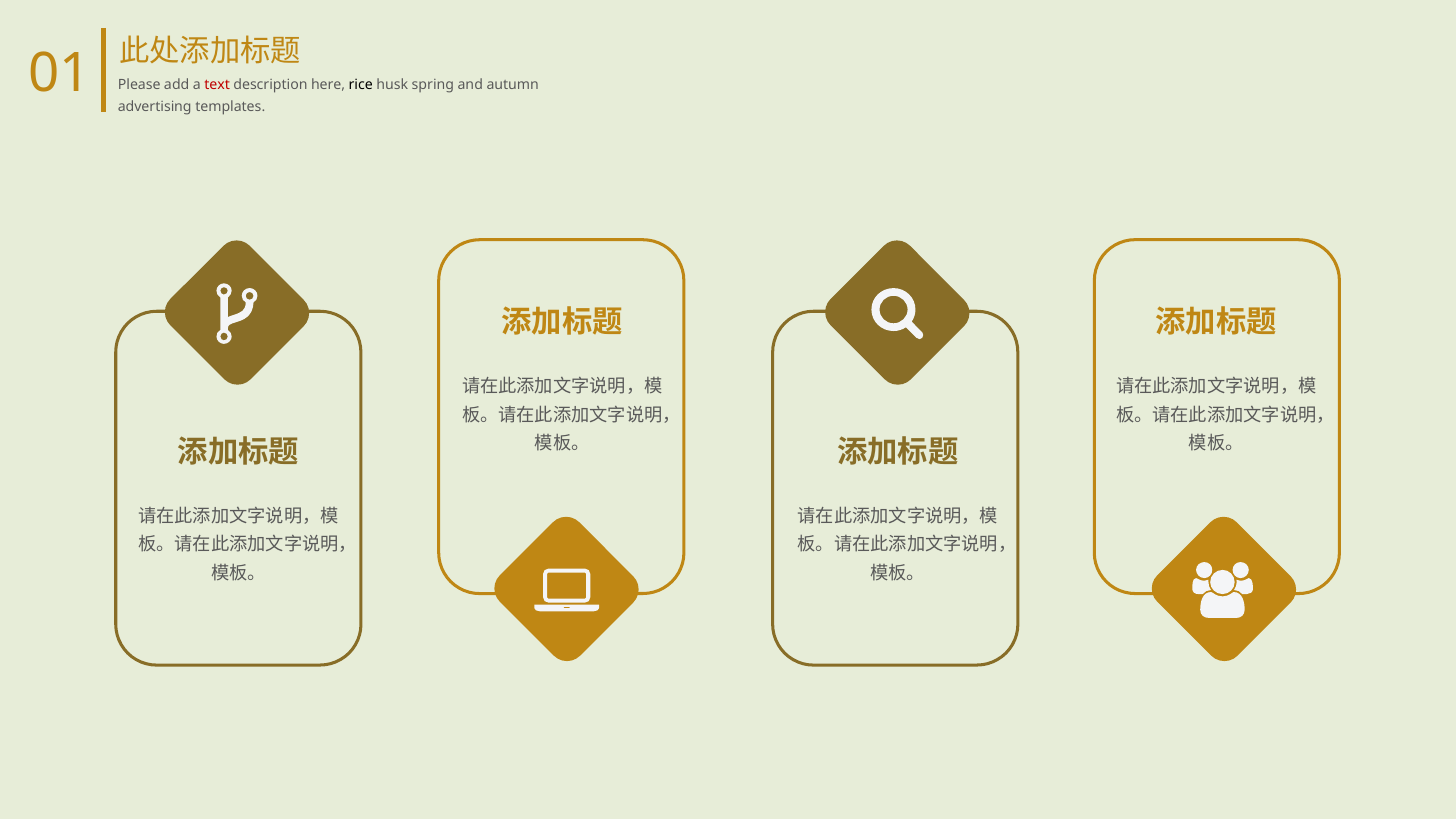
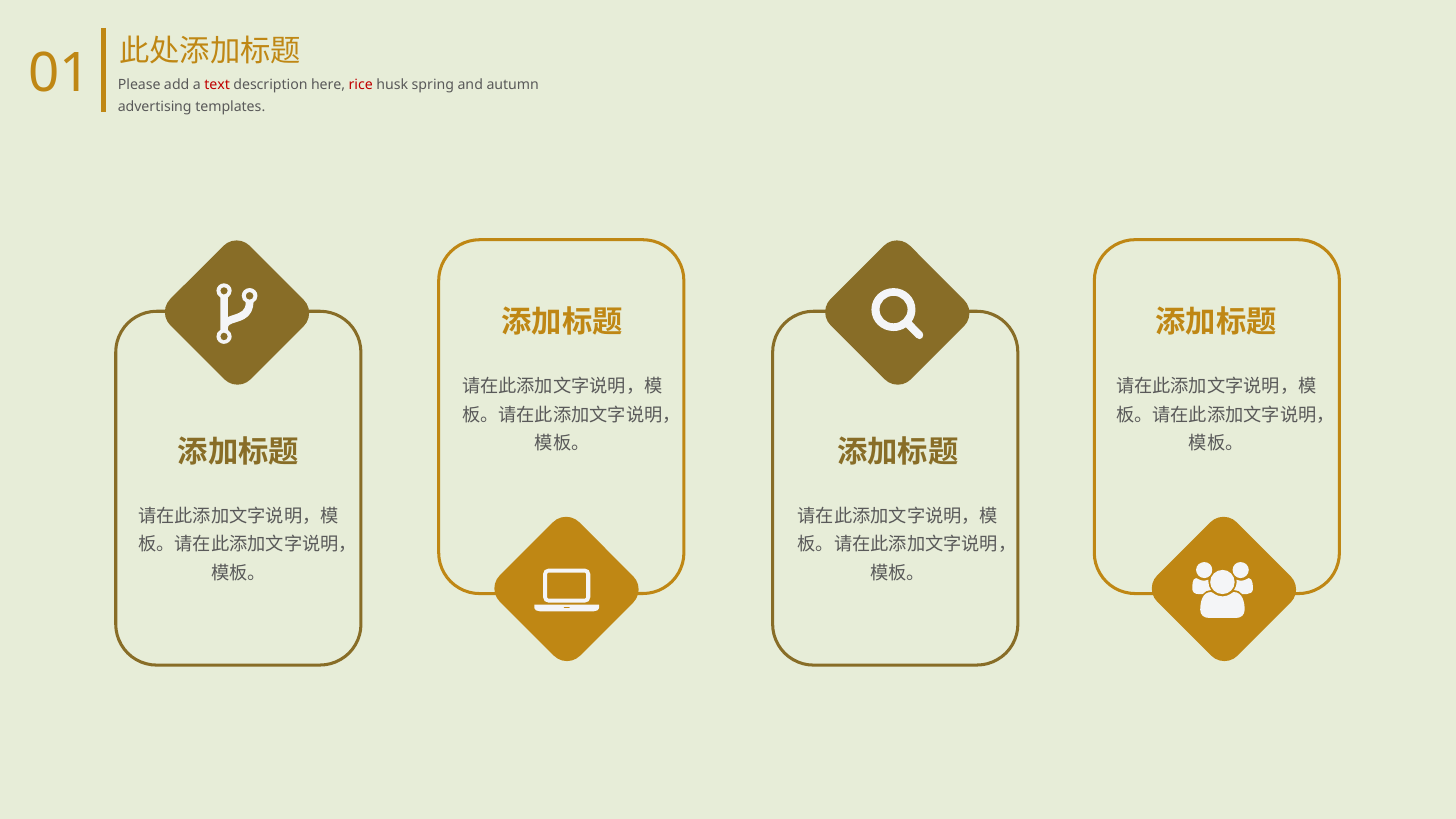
rice colour: black -> red
